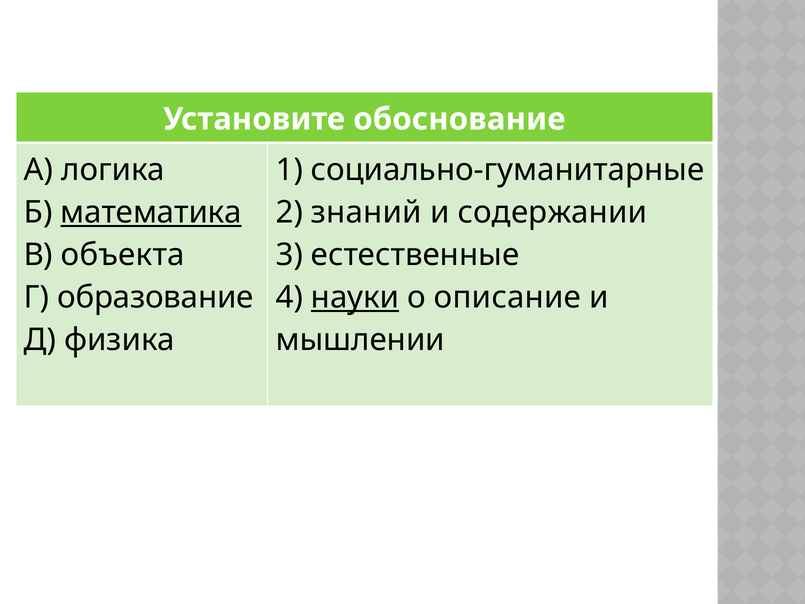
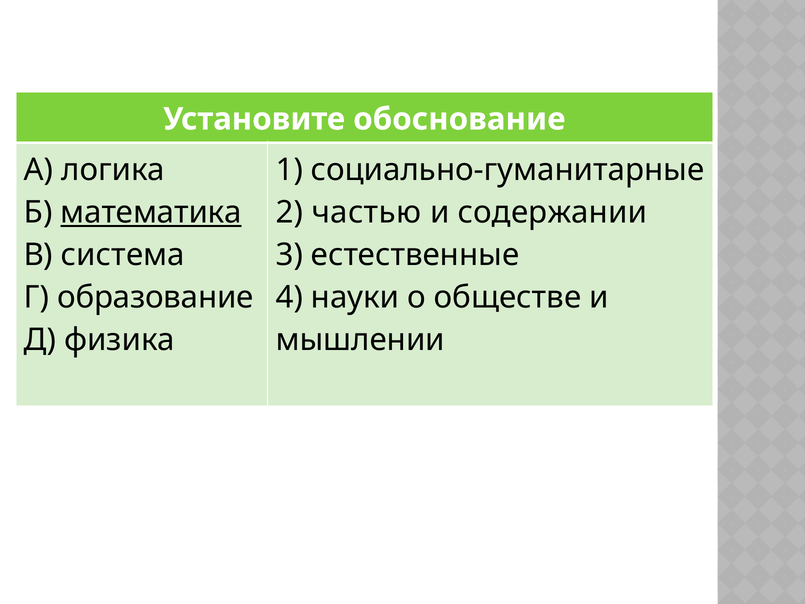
знаний: знаний -> частью
объекта: объекта -> система
науки underline: present -> none
описание: описание -> обществе
